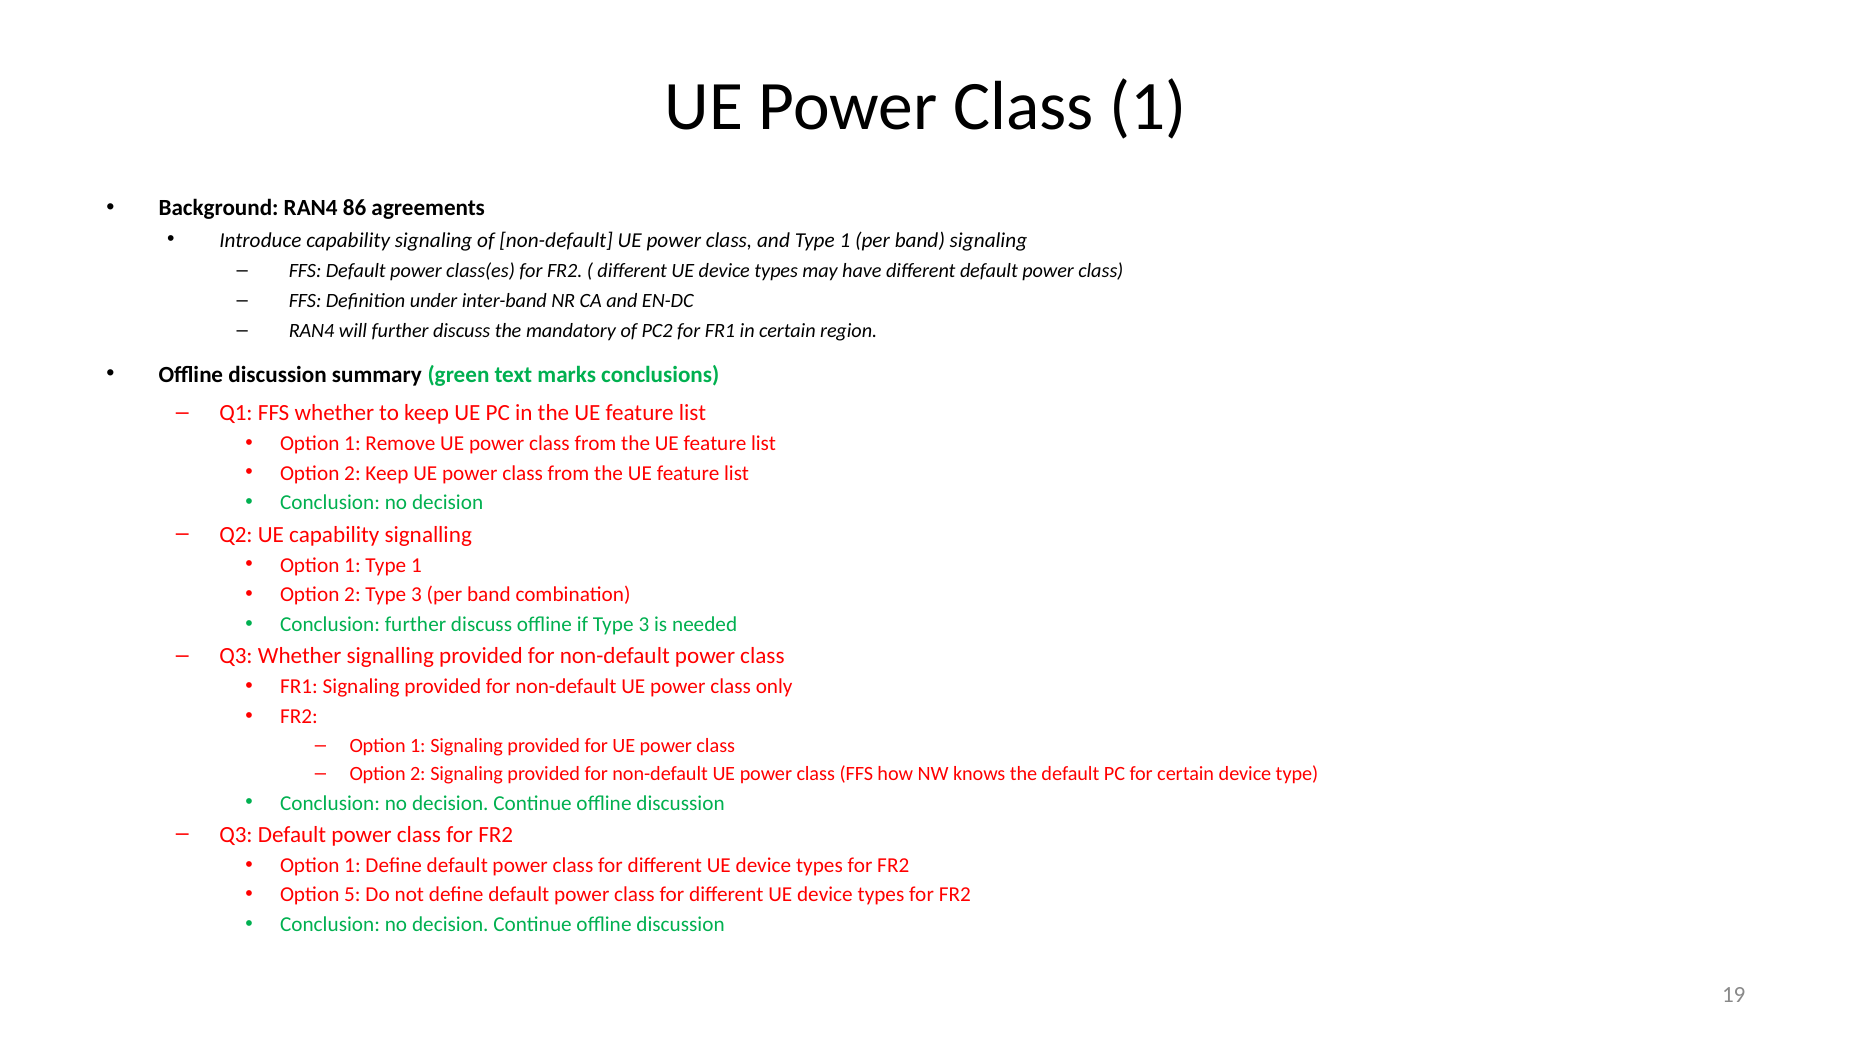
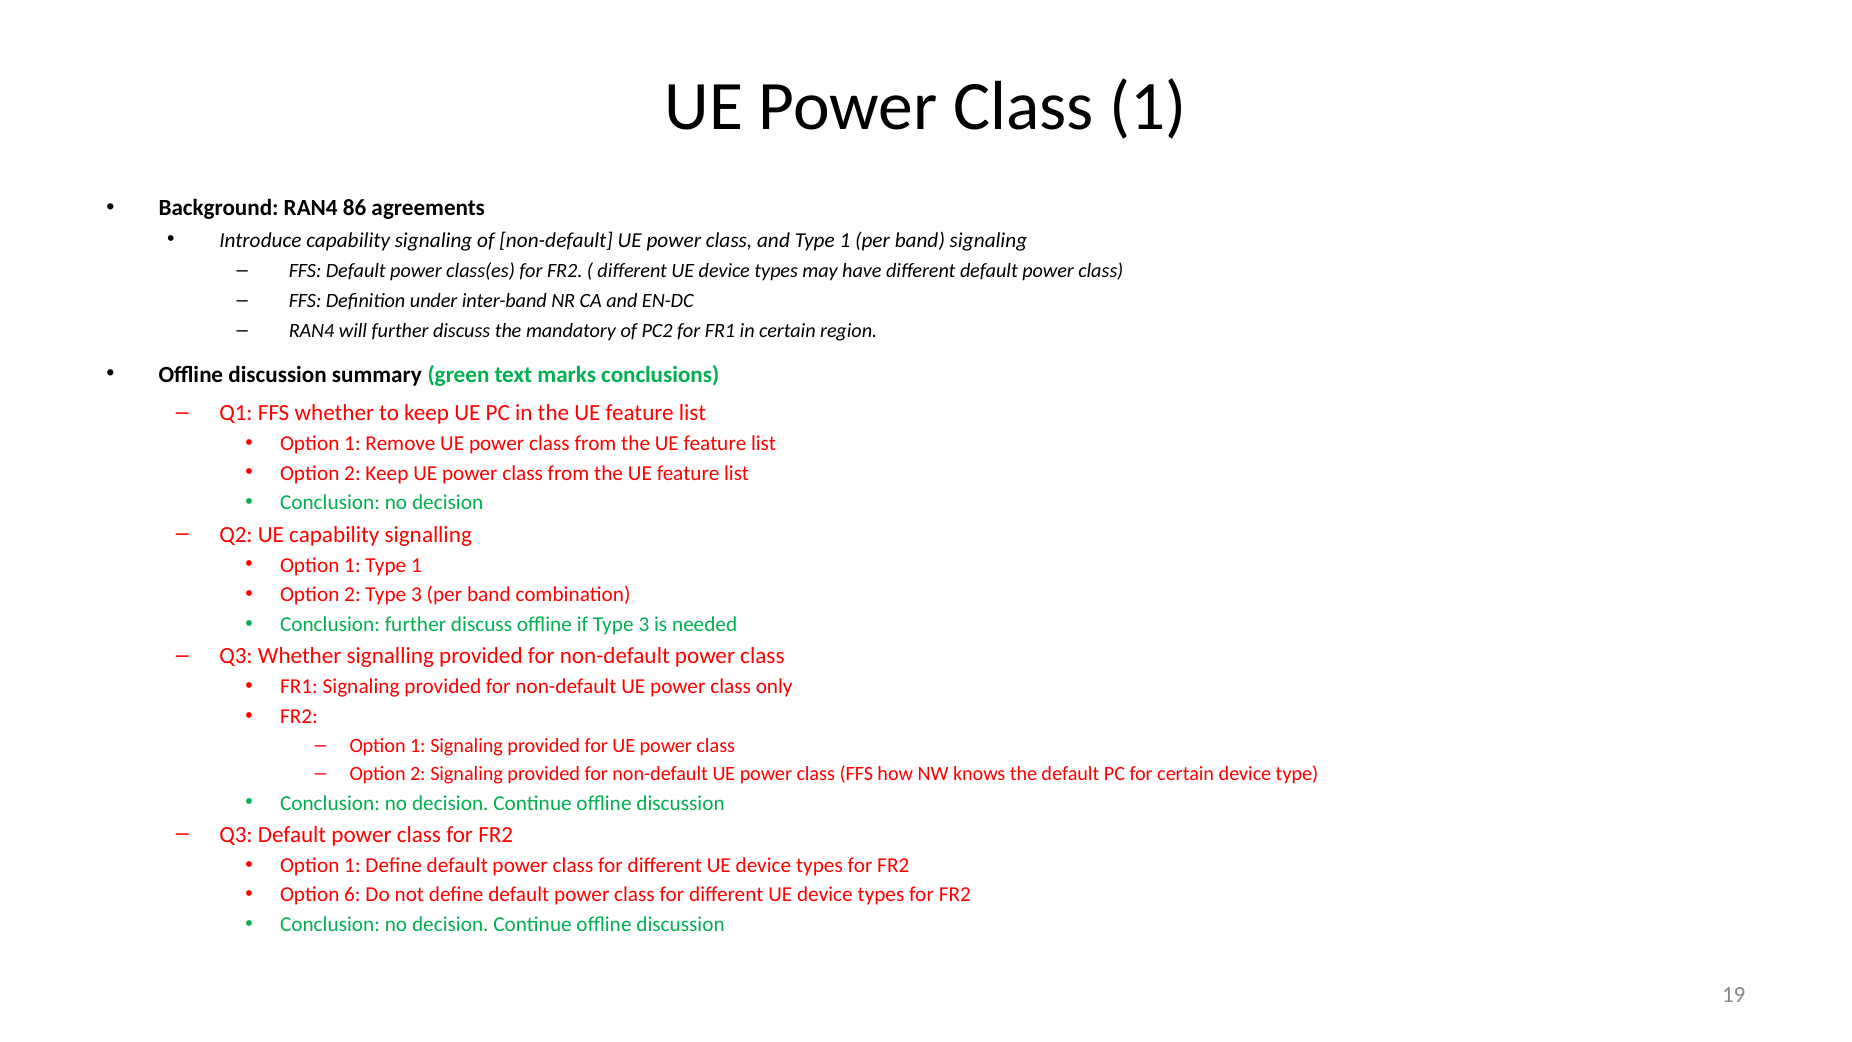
5: 5 -> 6
